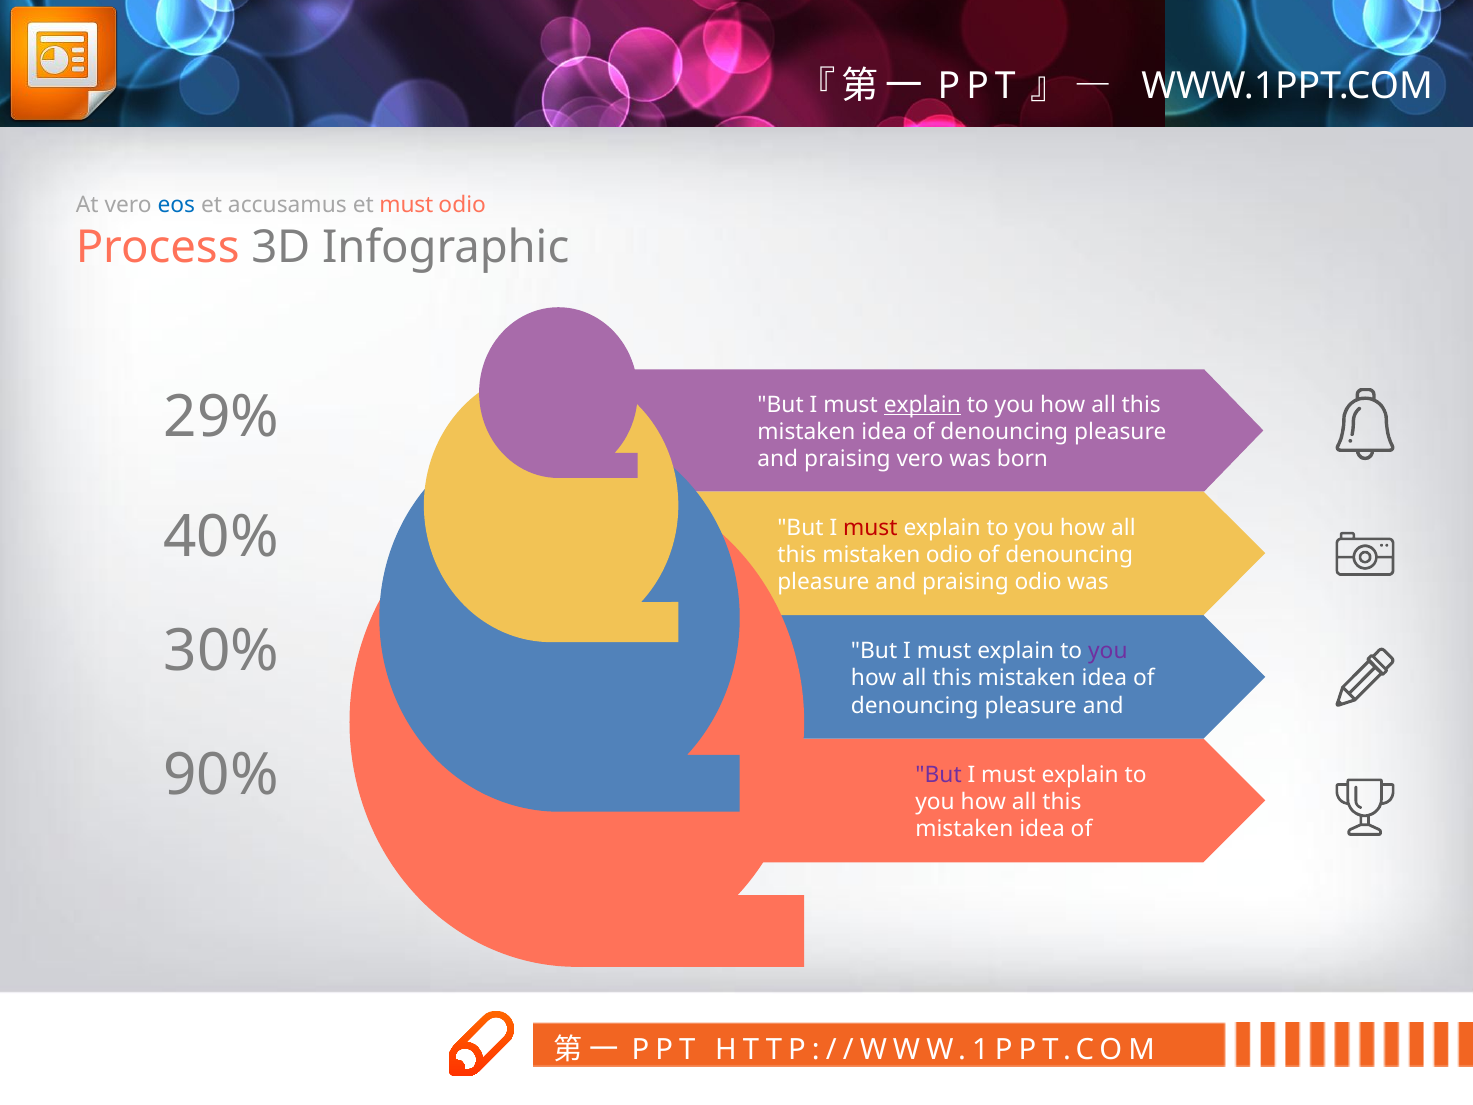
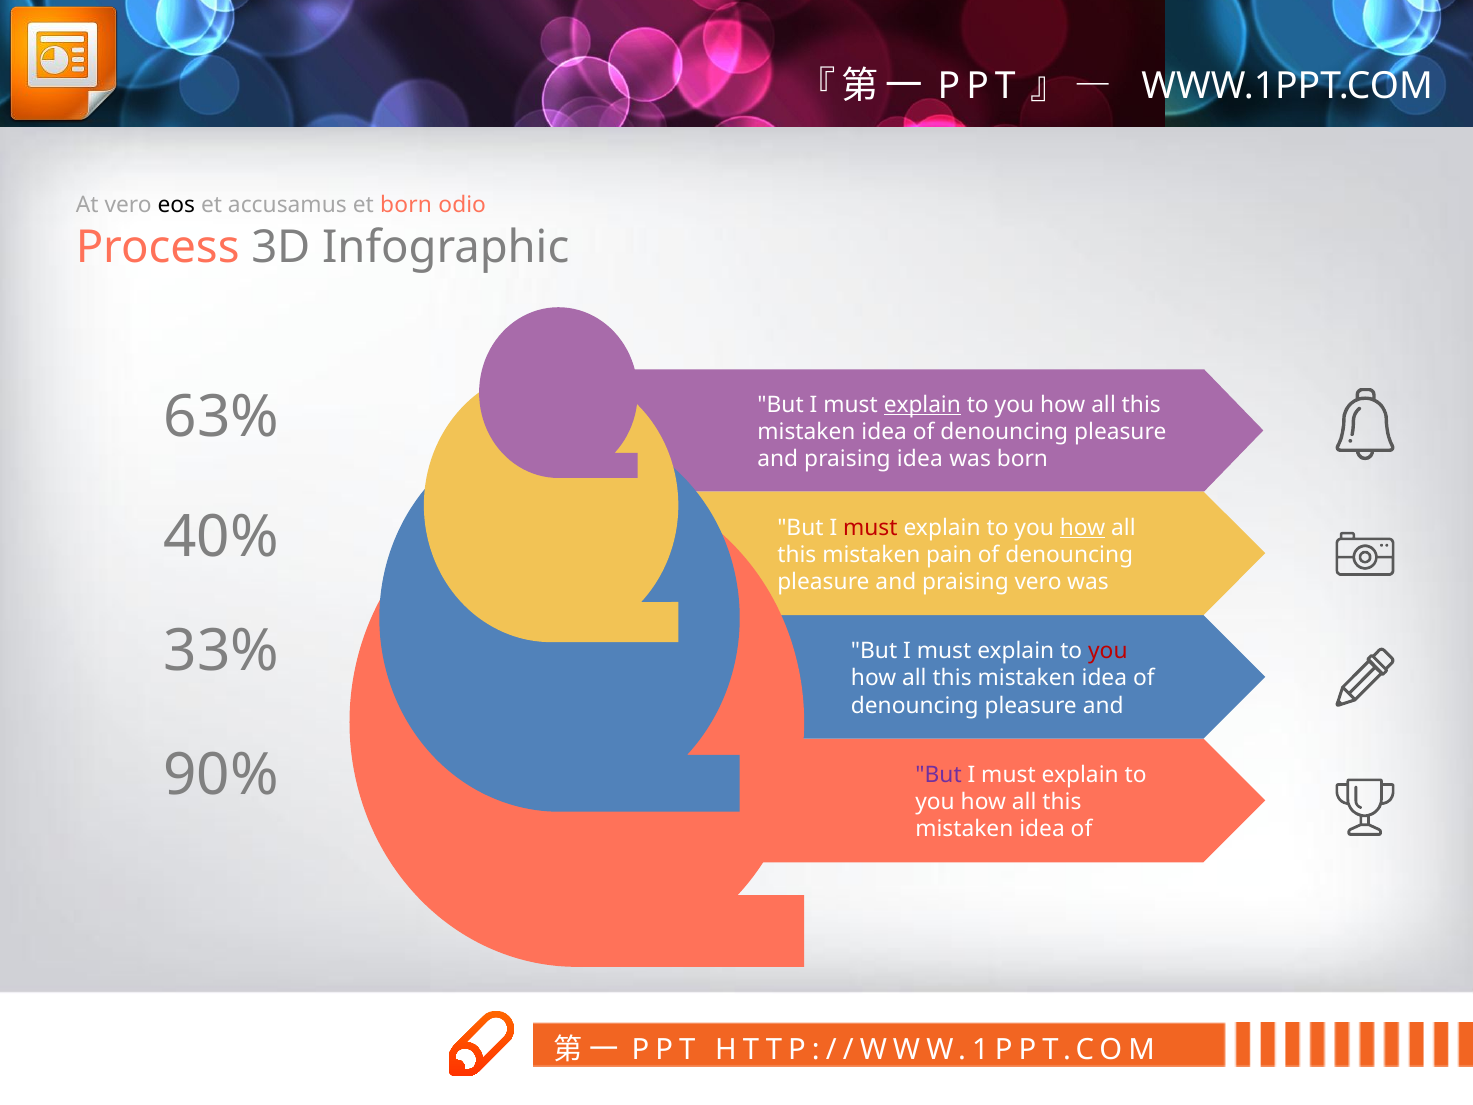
eos colour: blue -> black
et must: must -> born
29%: 29% -> 63%
praising vero: vero -> idea
how at (1083, 527) underline: none -> present
mistaken odio: odio -> pain
praising odio: odio -> vero
30%: 30% -> 33%
you at (1108, 651) colour: purple -> red
